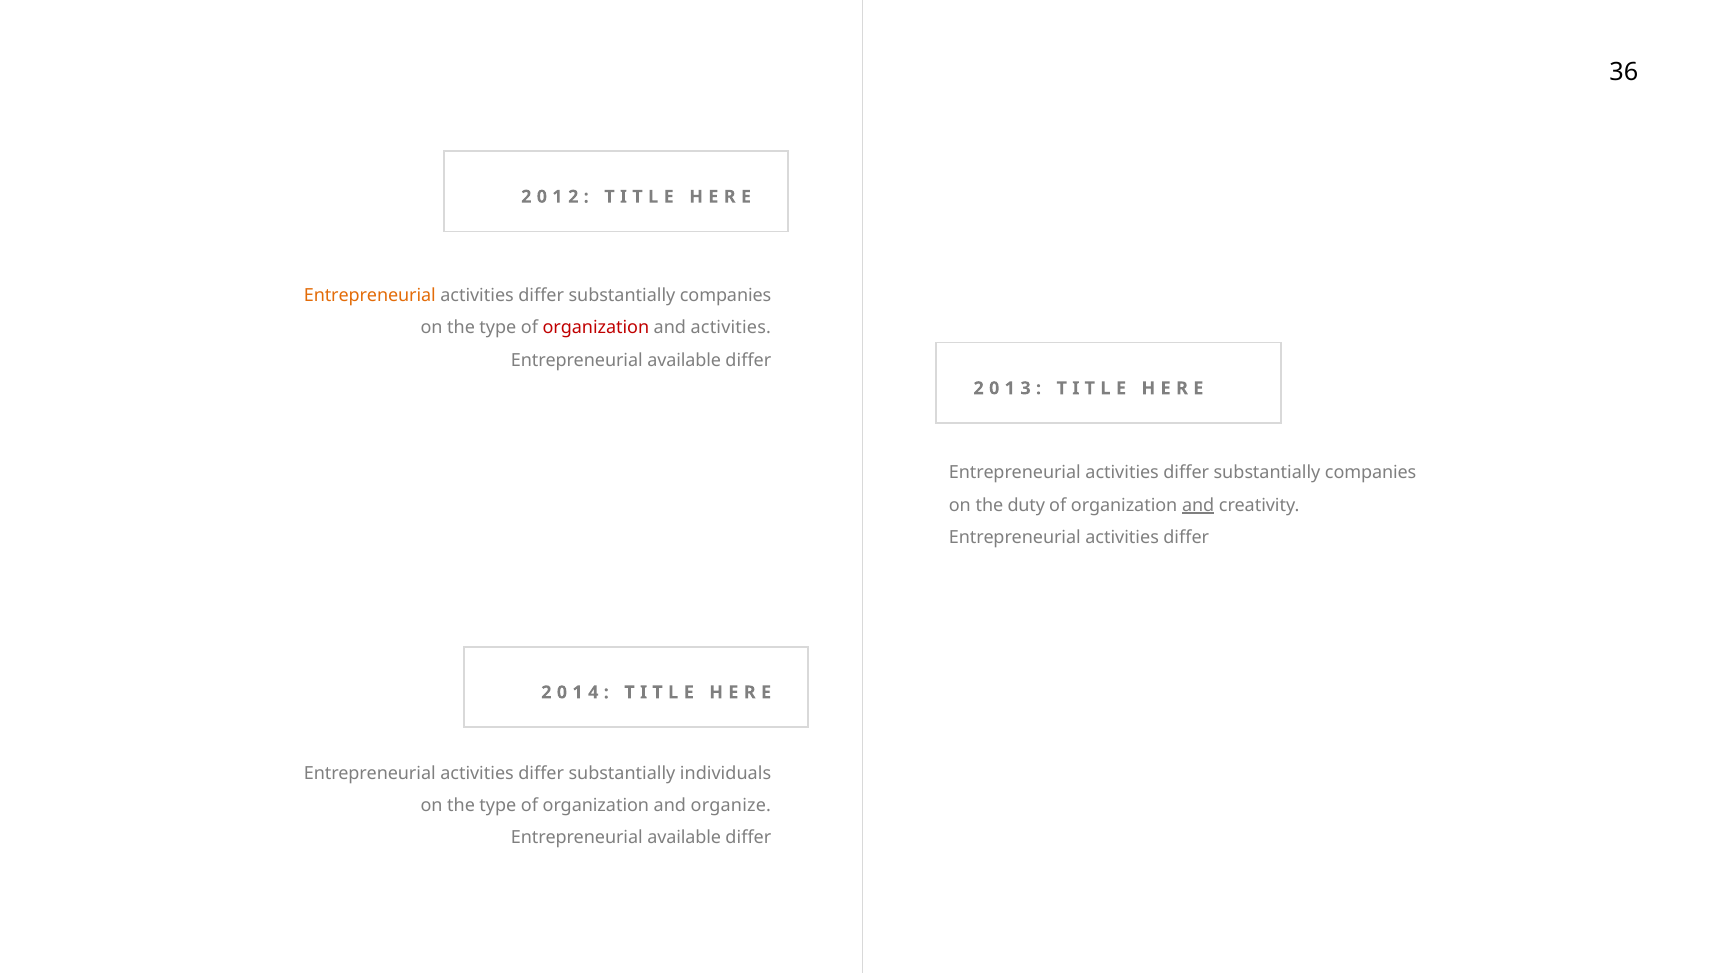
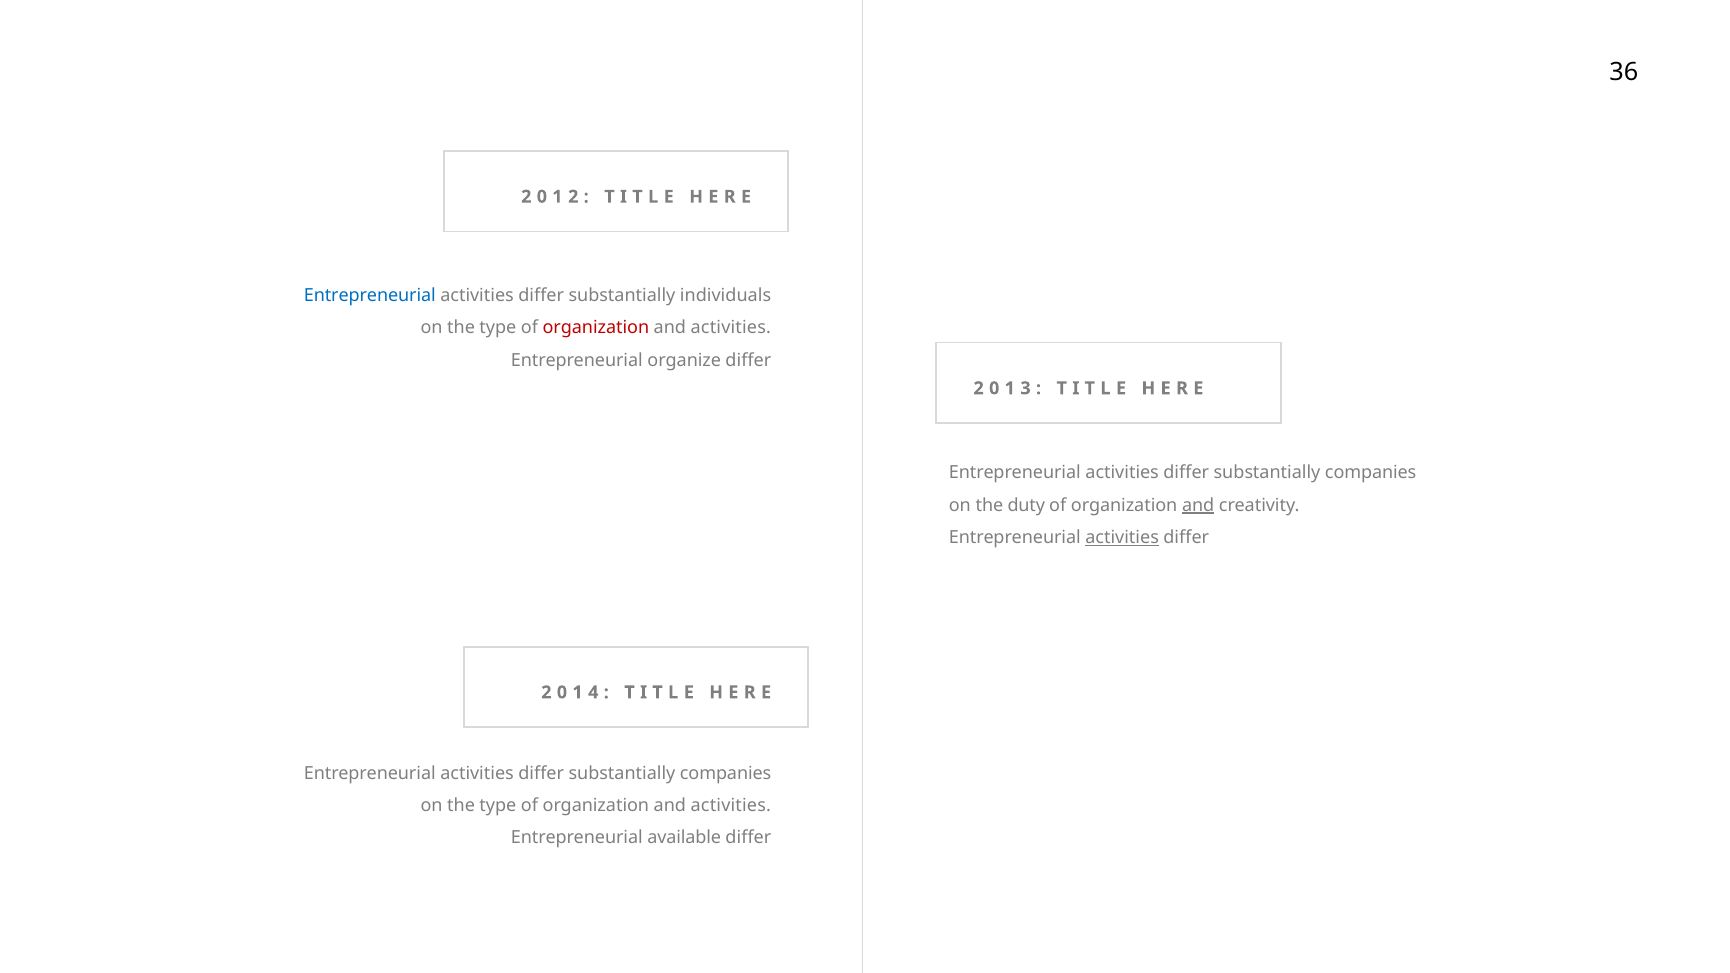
Entrepreneurial at (370, 295) colour: orange -> blue
companies at (726, 295): companies -> individuals
available at (684, 360): available -> organize
activities at (1122, 538) underline: none -> present
individuals at (726, 773): individuals -> companies
organize at (731, 806): organize -> activities
